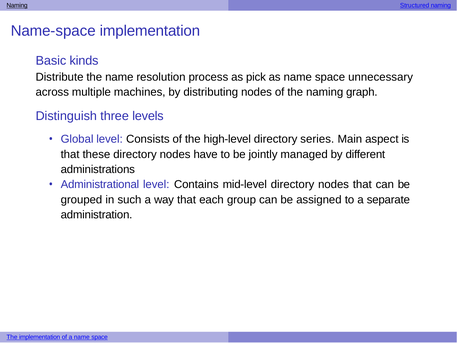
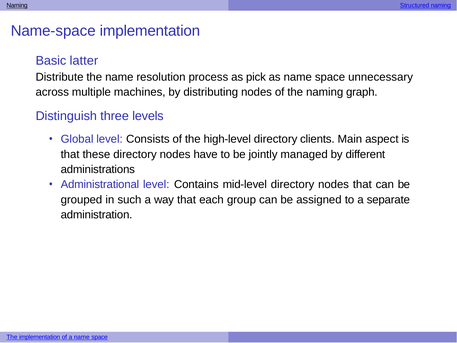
kinds: kinds -> latter
series: series -> clients
